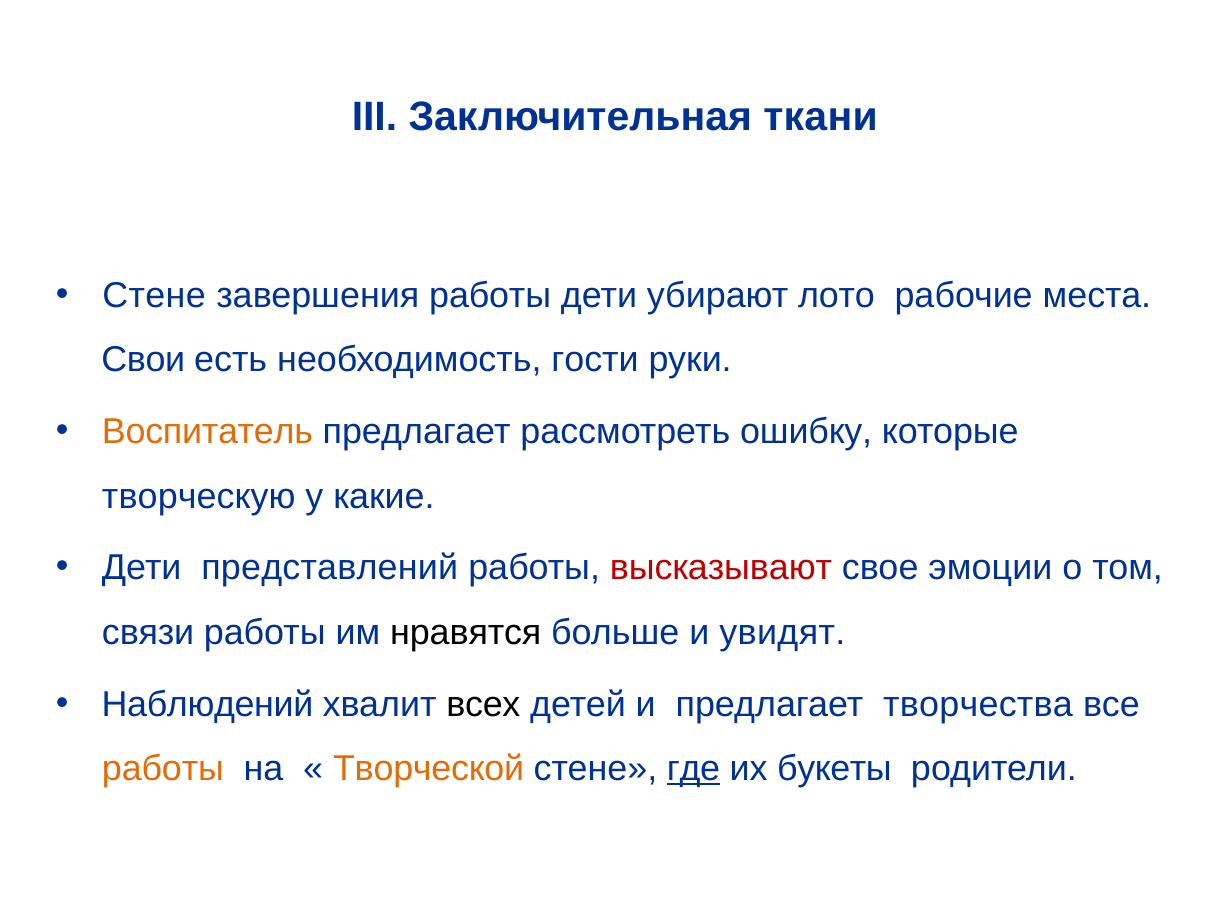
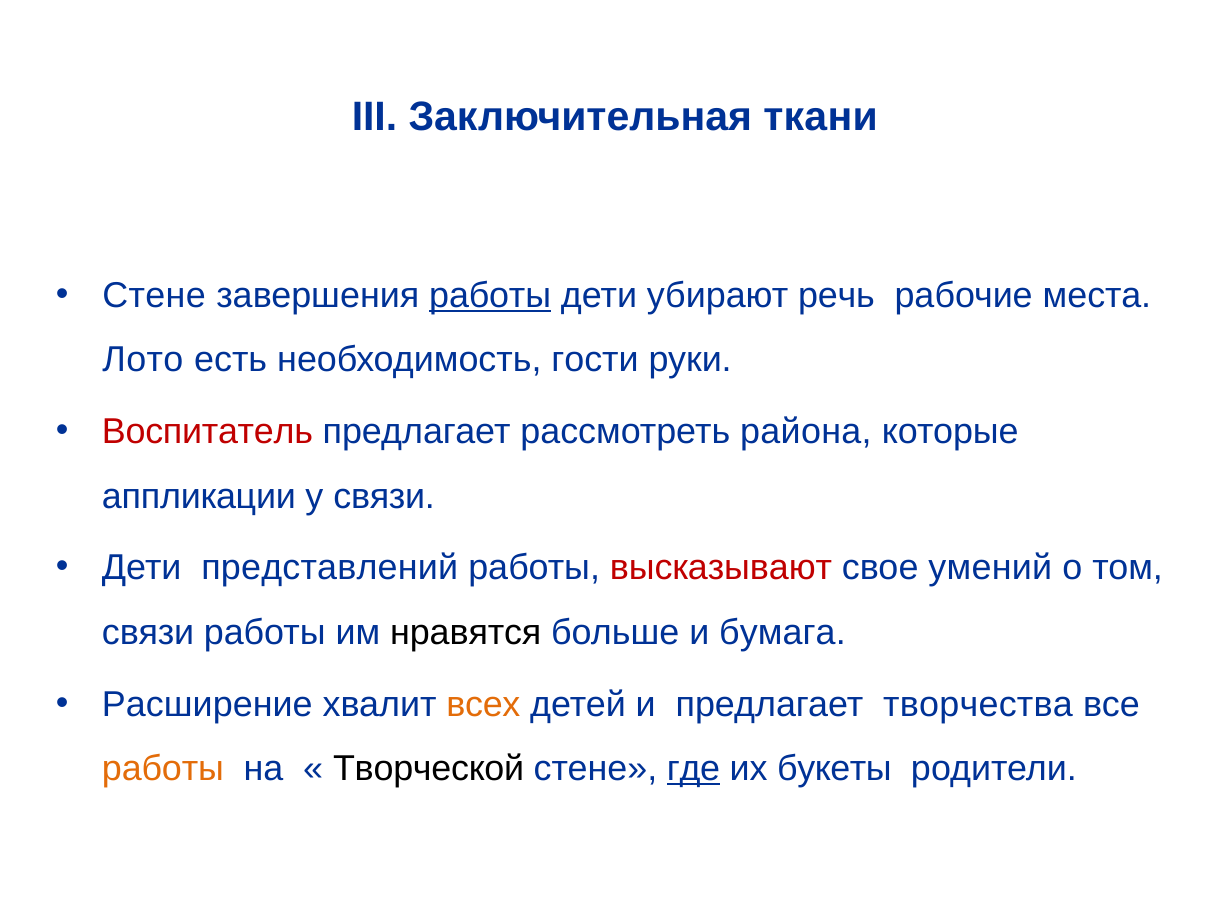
работы at (490, 295) underline: none -> present
лото: лото -> речь
Свои: Свои -> Лото
Воспитатель colour: orange -> red
ошибку: ошибку -> района
творческую: творческую -> аппликации
у какие: какие -> связи
эмоции: эмоции -> умений
увидят: увидят -> бумага
Наблюдений: Наблюдений -> Расширение
всех colour: black -> orange
Творческой colour: orange -> black
